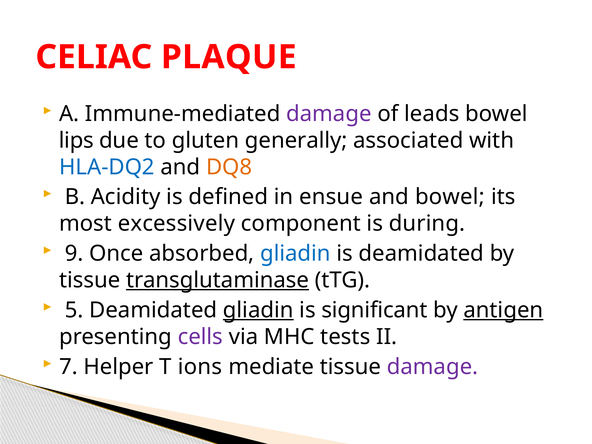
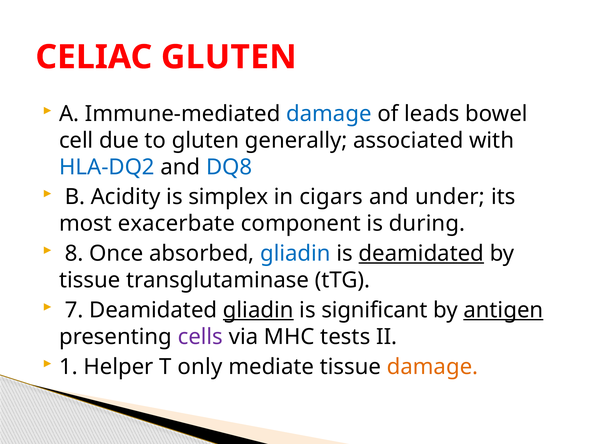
CELIAC PLAQUE: PLAQUE -> GLUTEN
damage at (329, 114) colour: purple -> blue
lips: lips -> cell
DQ8 colour: orange -> blue
defined: defined -> simplex
ensue: ensue -> cigars
and bowel: bowel -> under
excessively: excessively -> exacerbate
9: 9 -> 8
deamidated at (421, 254) underline: none -> present
transglutaminase underline: present -> none
5: 5 -> 7
7: 7 -> 1
ions: ions -> only
damage at (432, 367) colour: purple -> orange
